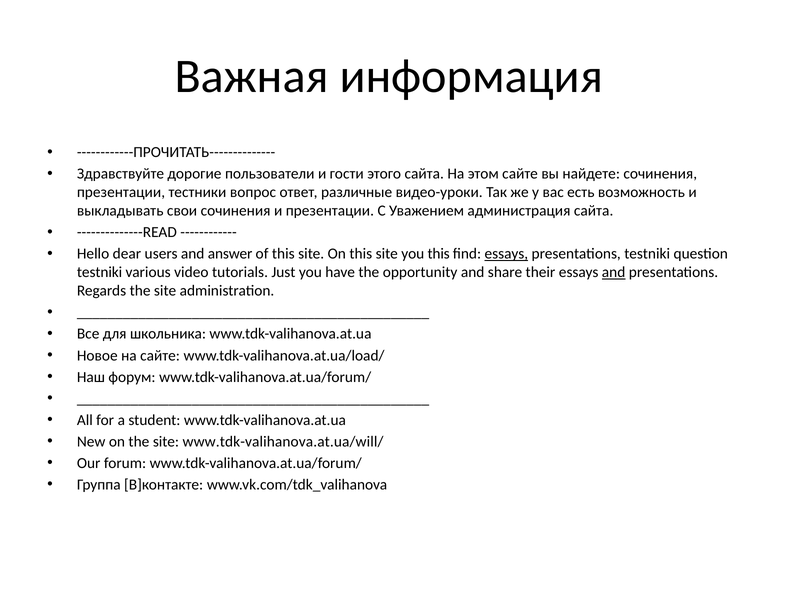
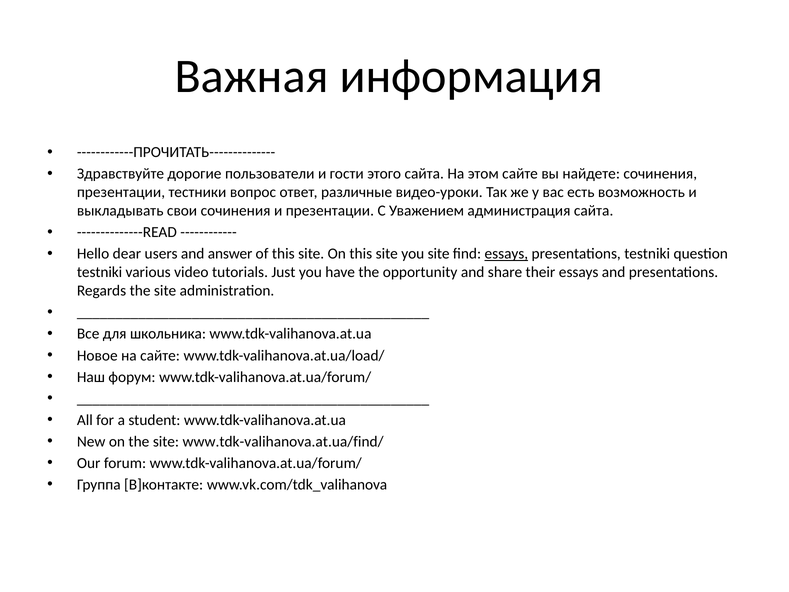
you this: this -> site
and at (614, 272) underline: present -> none
www.tdk-valihanova.at.ua/will/: www.tdk-valihanova.at.ua/will/ -> www.tdk-valihanova.at.ua/find/
